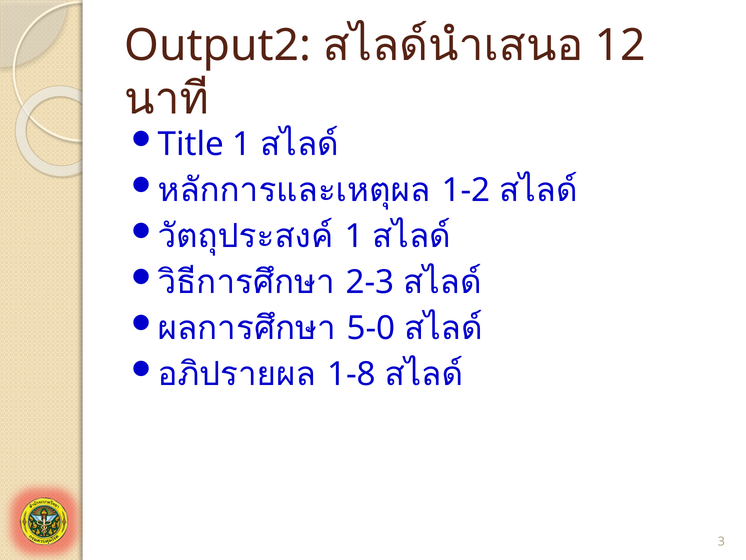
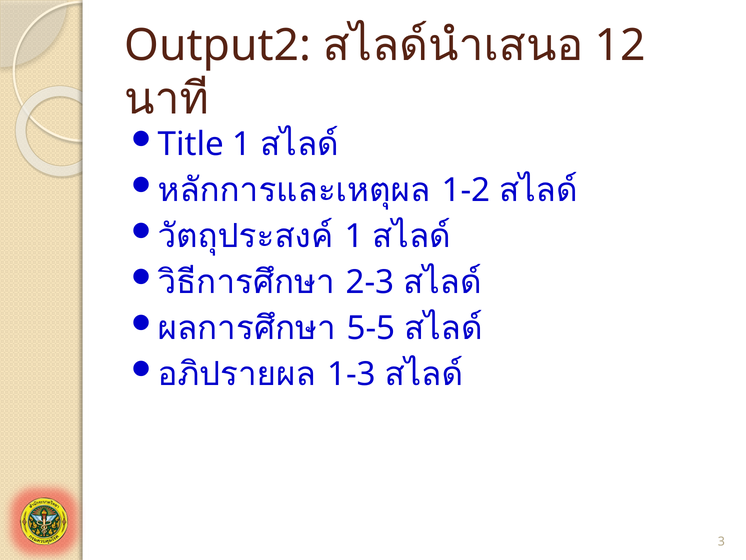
5-0: 5-0 -> 5-5
1-8: 1-8 -> 1-3
